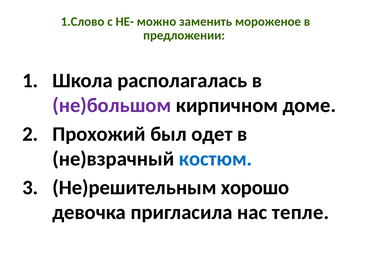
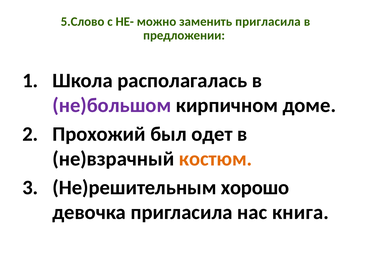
1.Слово: 1.Слово -> 5.Слово
заменить мороженое: мороженое -> пригласила
костюм colour: blue -> orange
тепле: тепле -> книга
